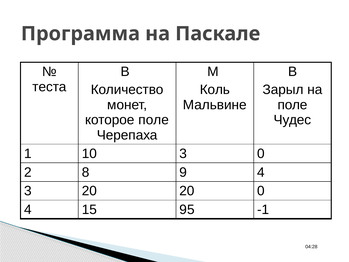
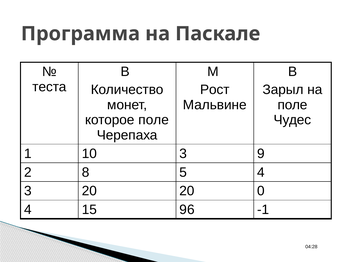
Коль: Коль -> Рост
3 0: 0 -> 9
9: 9 -> 5
95: 95 -> 96
